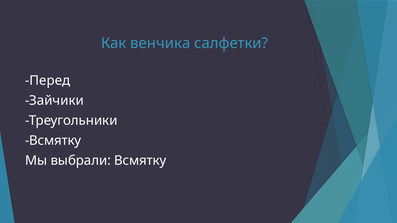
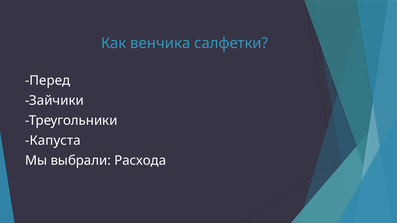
Всмятку at (53, 141): Всмятку -> Капуста
выбрали Всмятку: Всмятку -> Расхода
